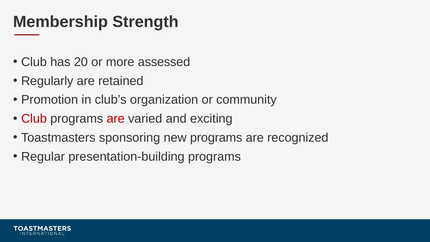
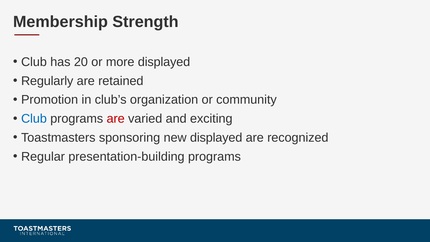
more assessed: assessed -> displayed
Club at (34, 119) colour: red -> blue
new programs: programs -> displayed
